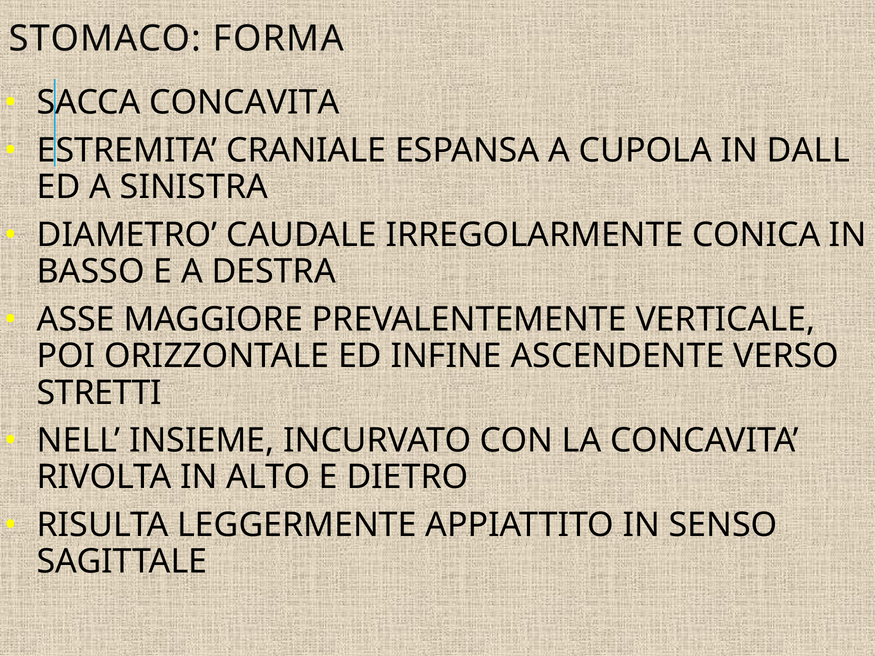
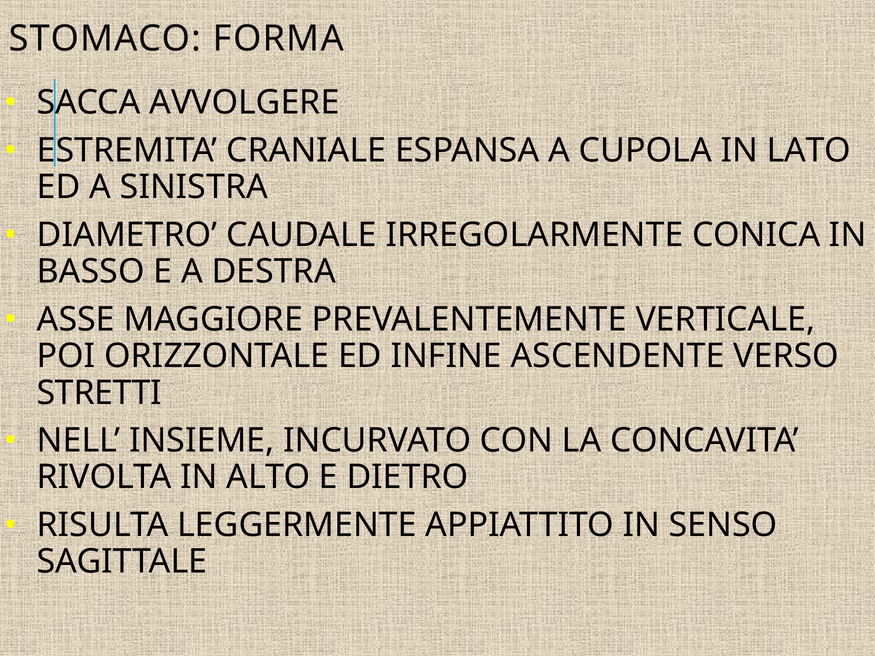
SACCA CONCAVITA: CONCAVITA -> AVVOLGERE
DALL: DALL -> LATO
